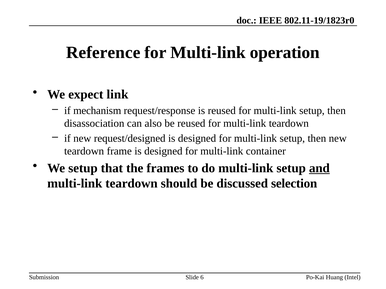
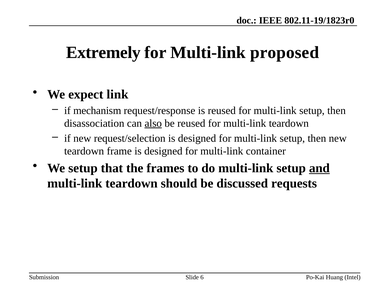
Reference: Reference -> Extremely
operation: operation -> proposed
also underline: none -> present
request/designed: request/designed -> request/selection
selection: selection -> requests
